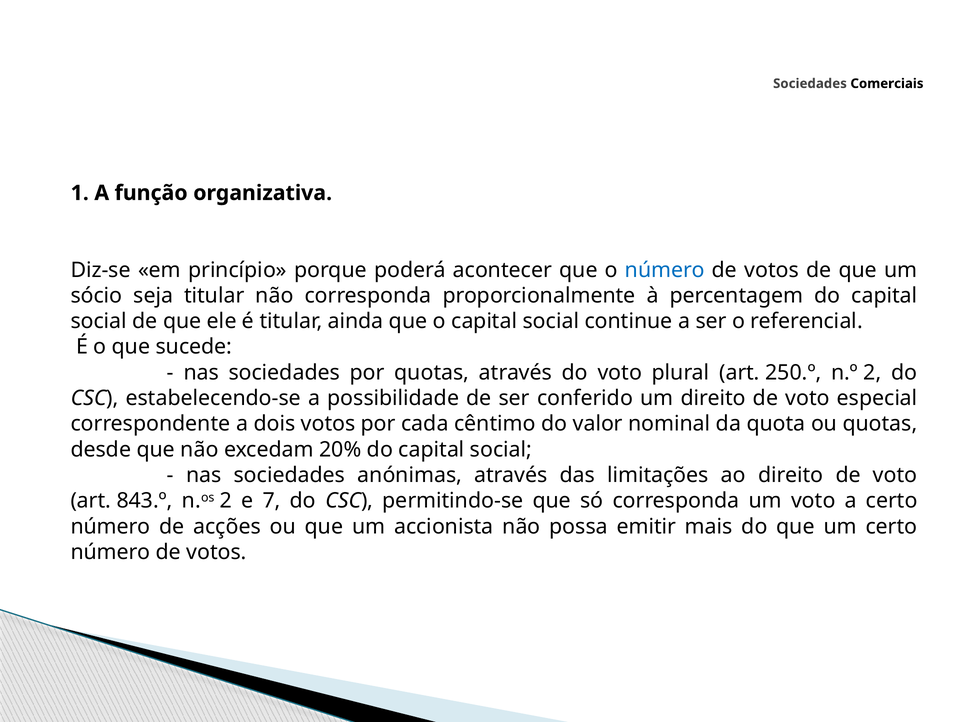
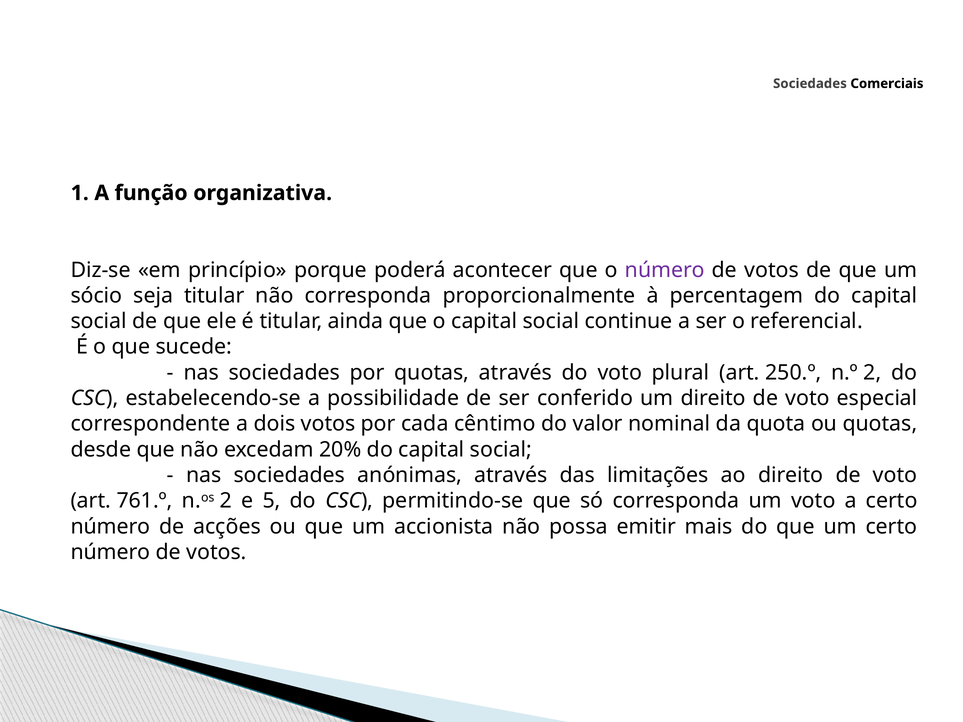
número at (665, 270) colour: blue -> purple
843.º: 843.º -> 761.º
7: 7 -> 5
